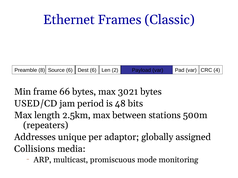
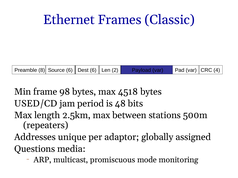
66: 66 -> 98
3021: 3021 -> 4518
Collisions: Collisions -> Questions
